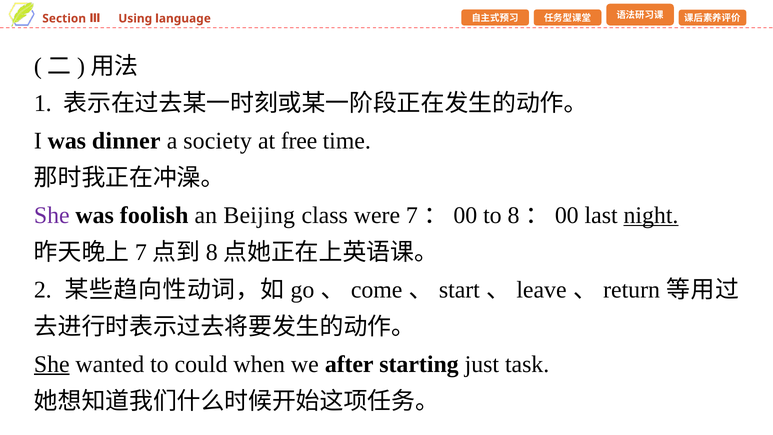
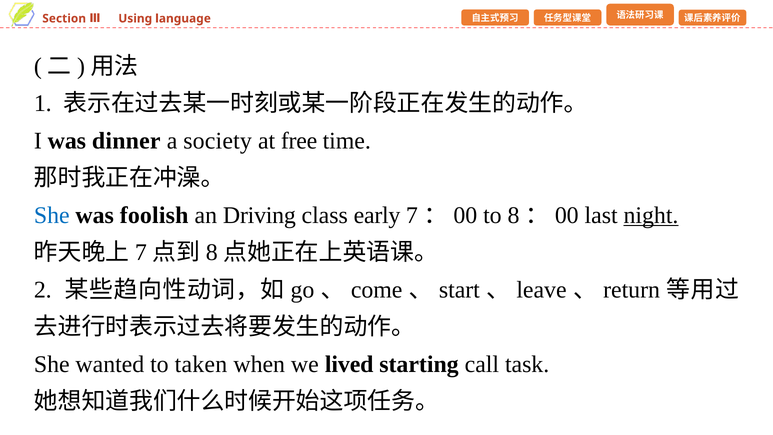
She at (52, 215) colour: purple -> blue
Beijing: Beijing -> Driving
were: were -> early
She at (52, 364) underline: present -> none
could: could -> taken
after: after -> lived
just: just -> call
